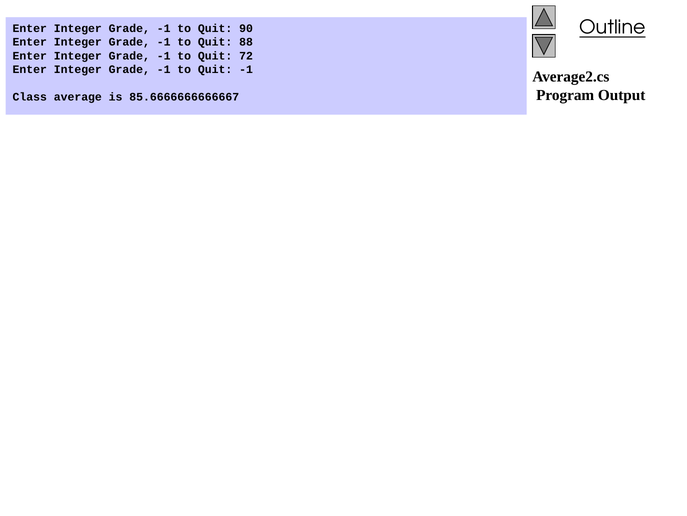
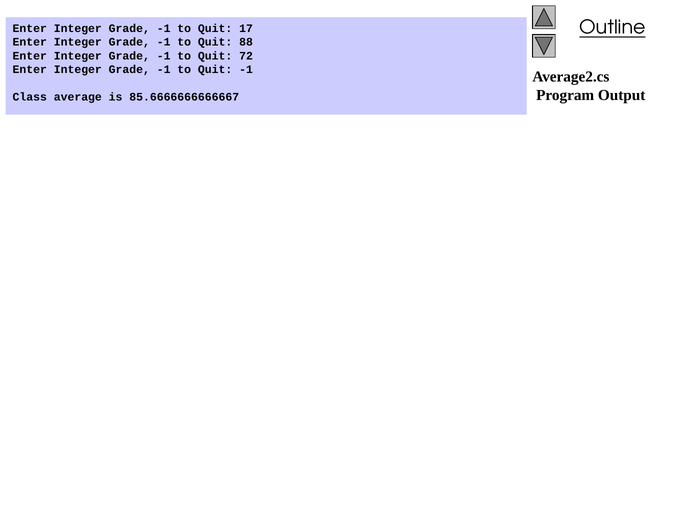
90: 90 -> 17
